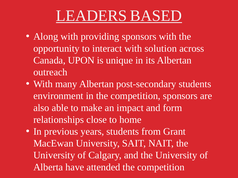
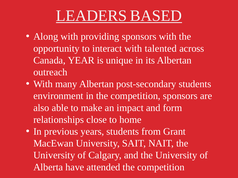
solution: solution -> talented
UPON: UPON -> YEAR
